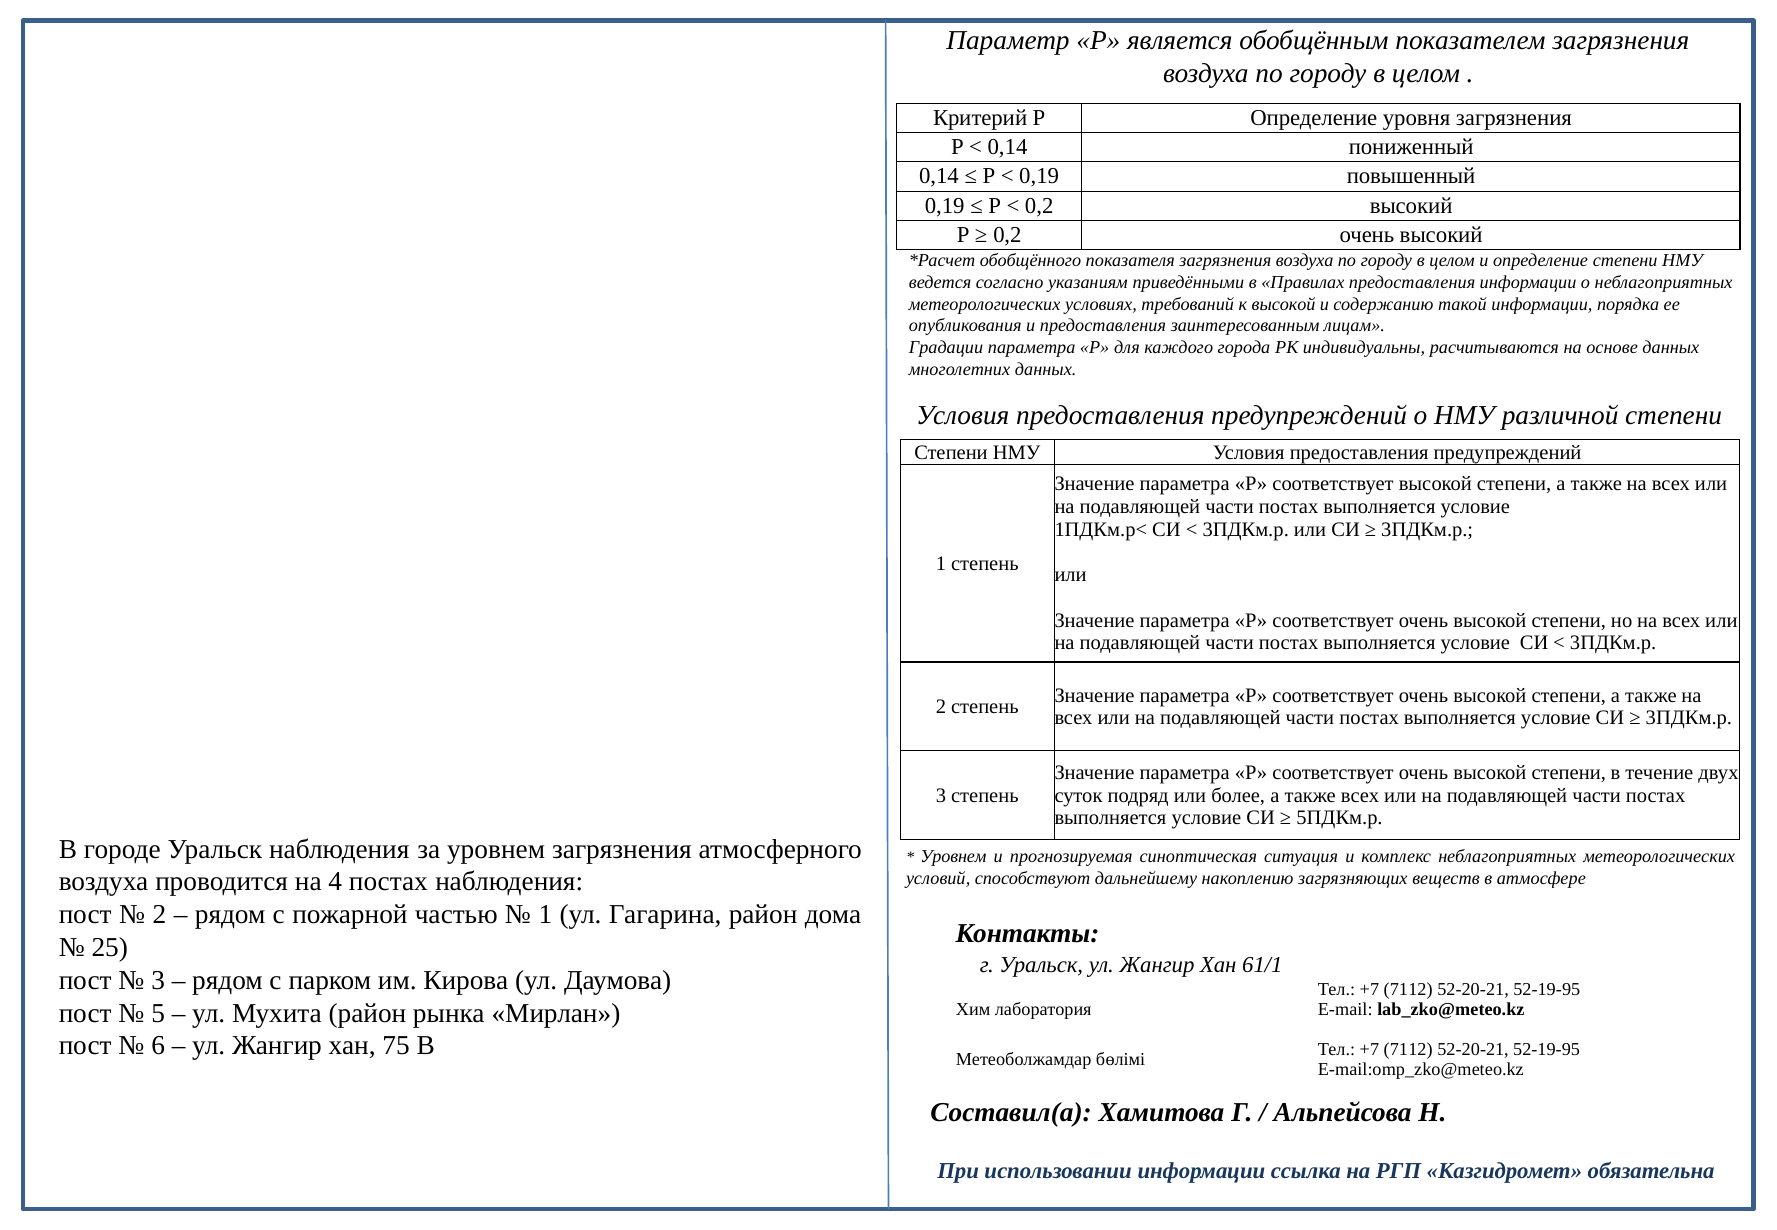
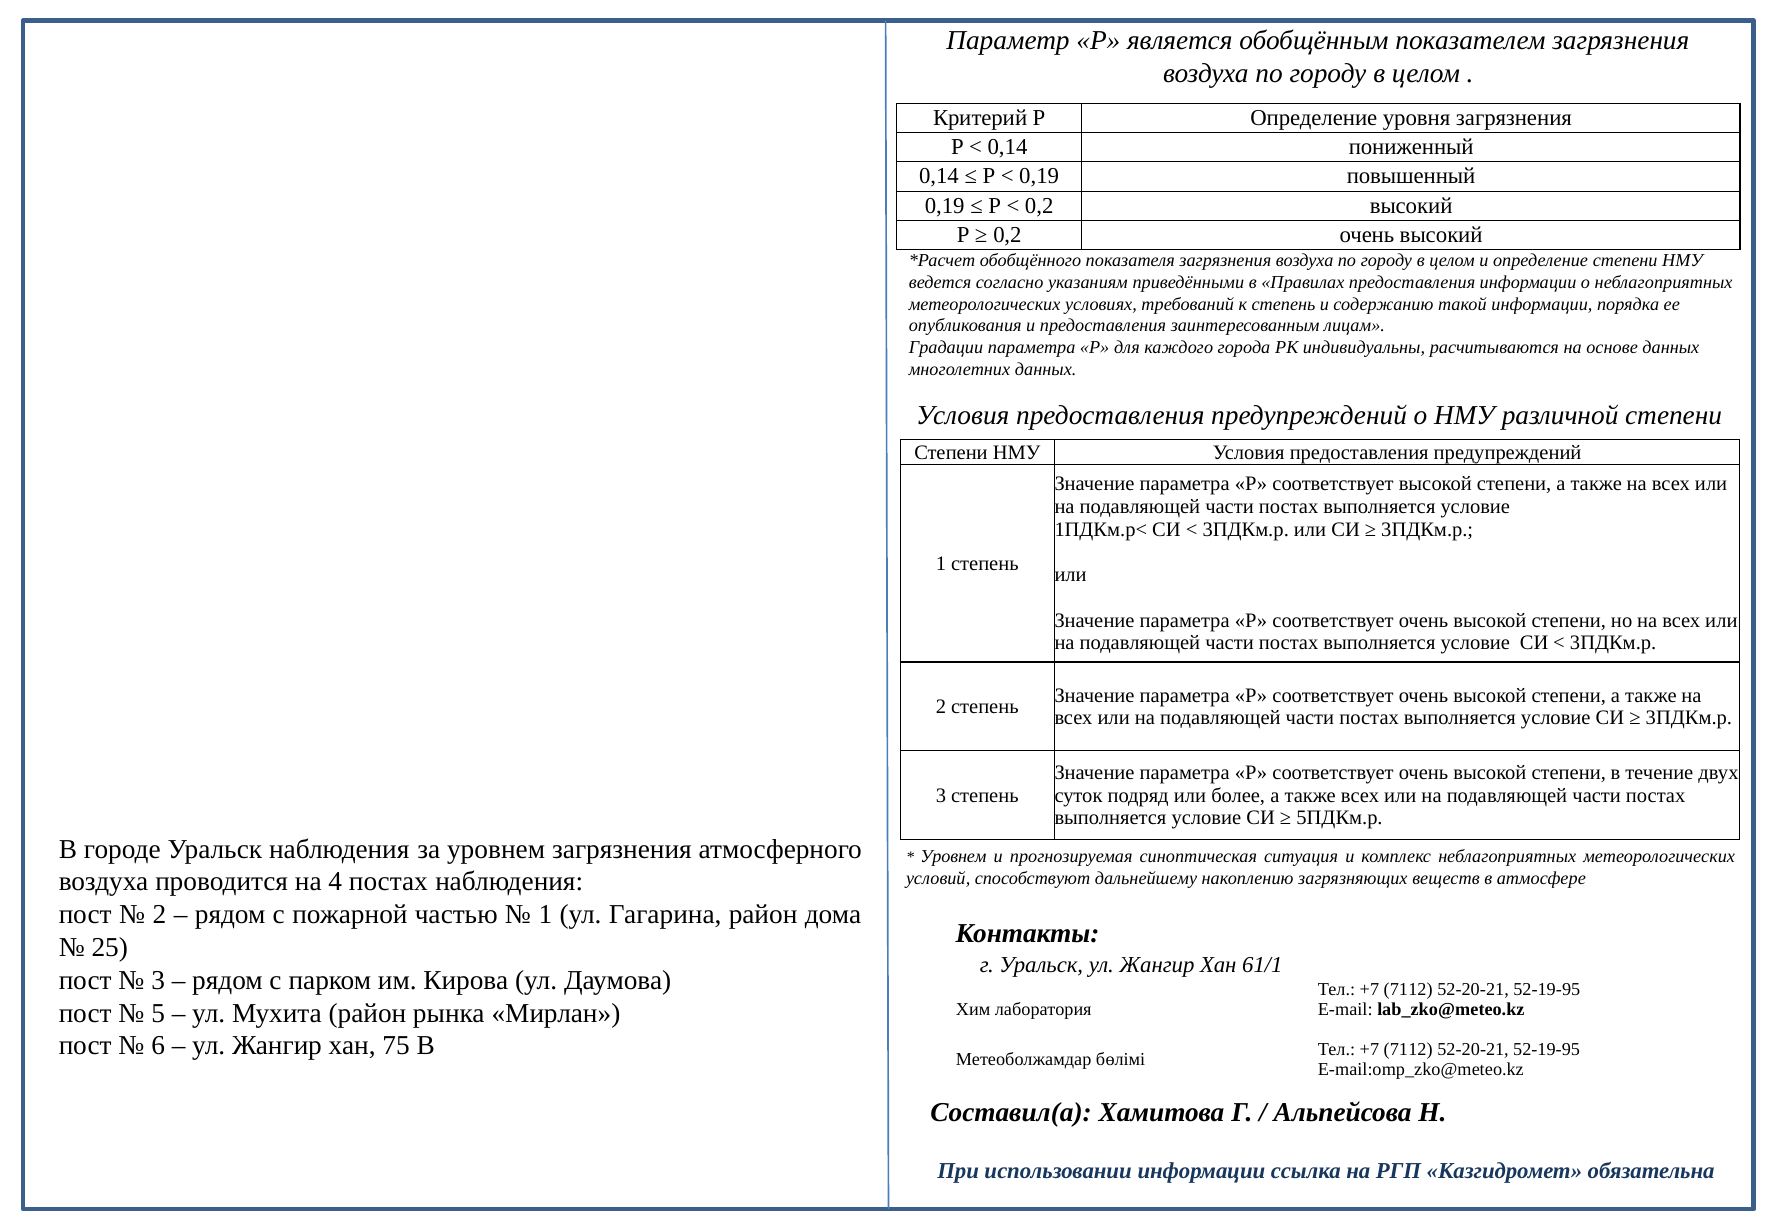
к высокой: высокой -> степень
